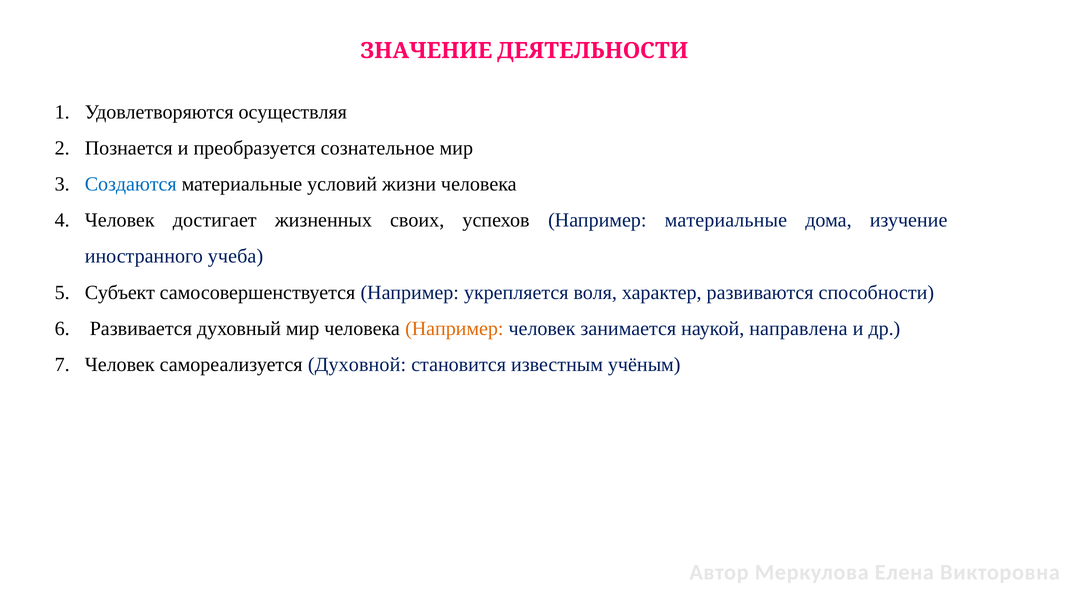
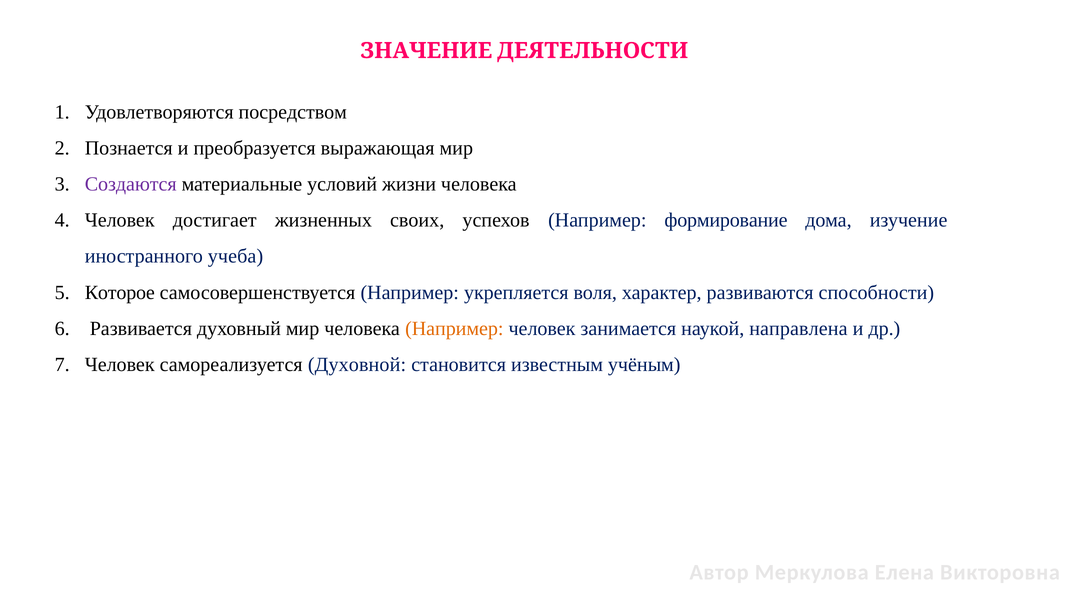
осуществляя: осуществляя -> посредством
сознательное: сознательное -> выражающая
Создаются colour: blue -> purple
Например материальные: материальные -> формирование
Субъект: Субъект -> Которое
